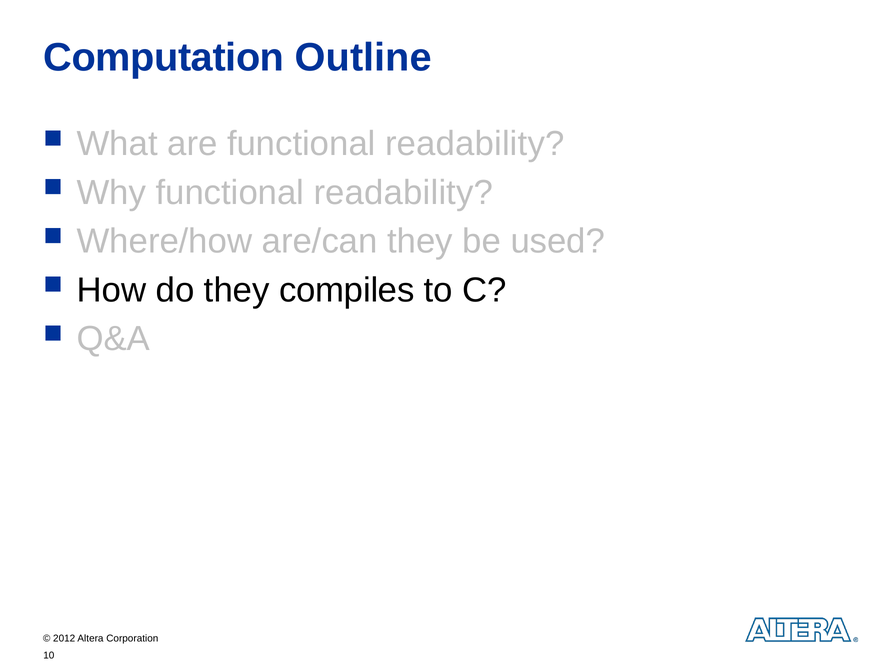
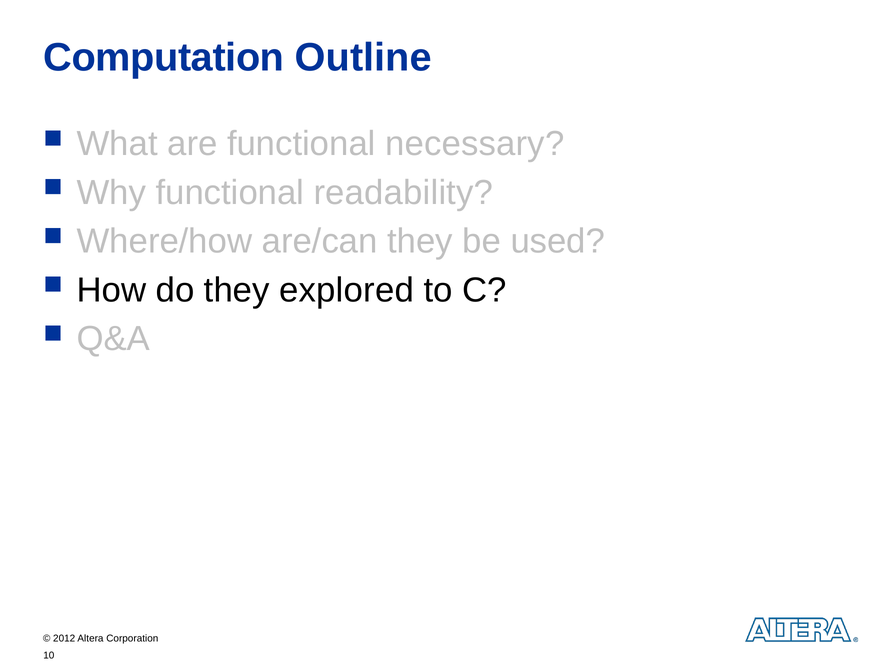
are functional readability: readability -> necessary
compiles: compiles -> explored
